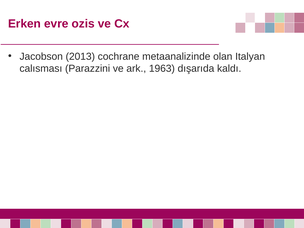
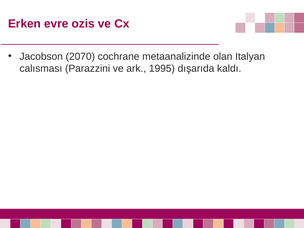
2013: 2013 -> 2070
1963: 1963 -> 1995
